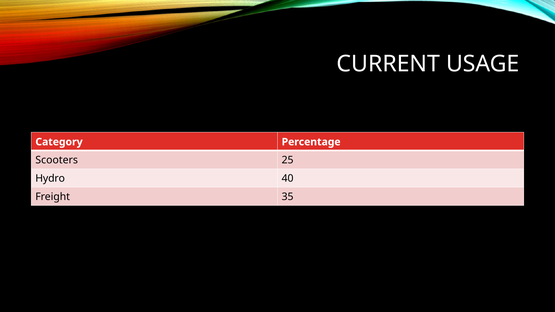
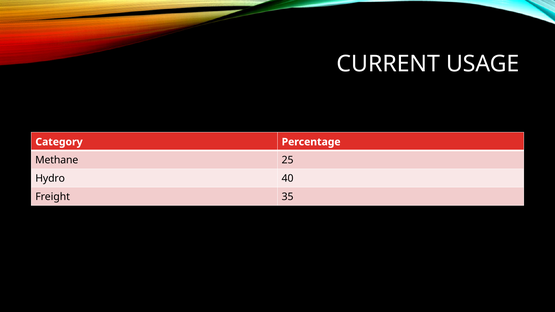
Scooters: Scooters -> Methane
